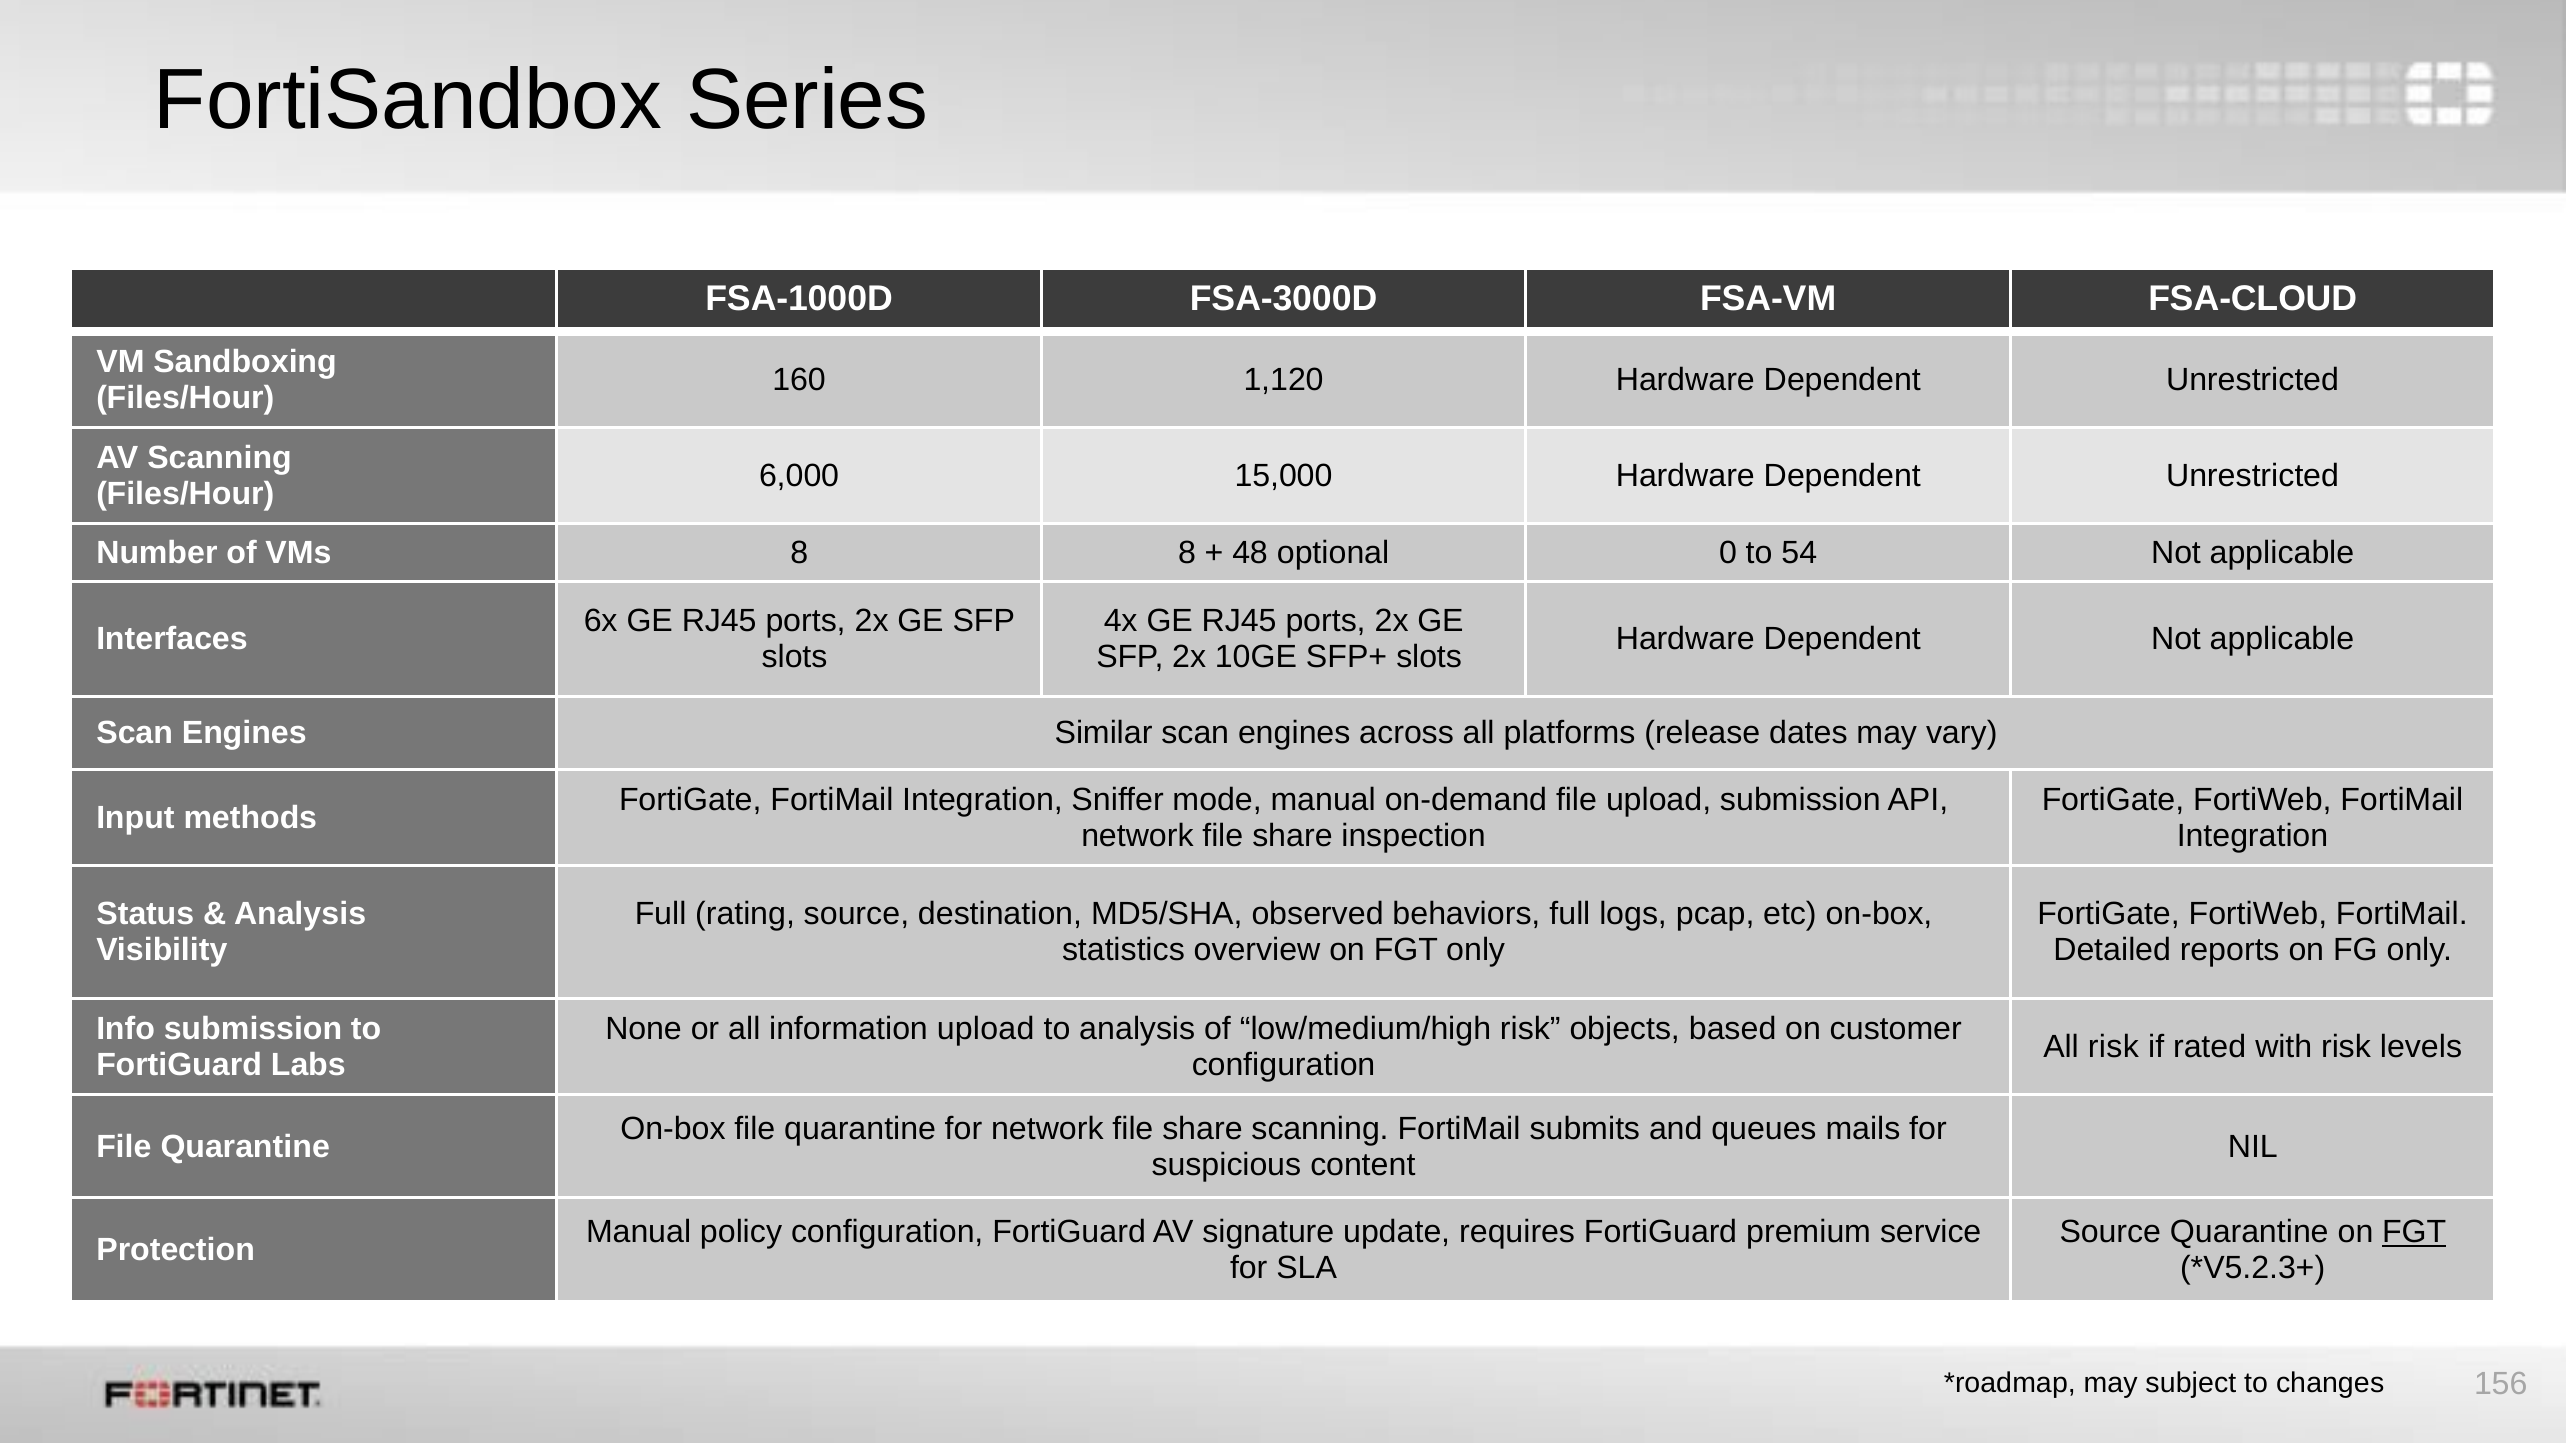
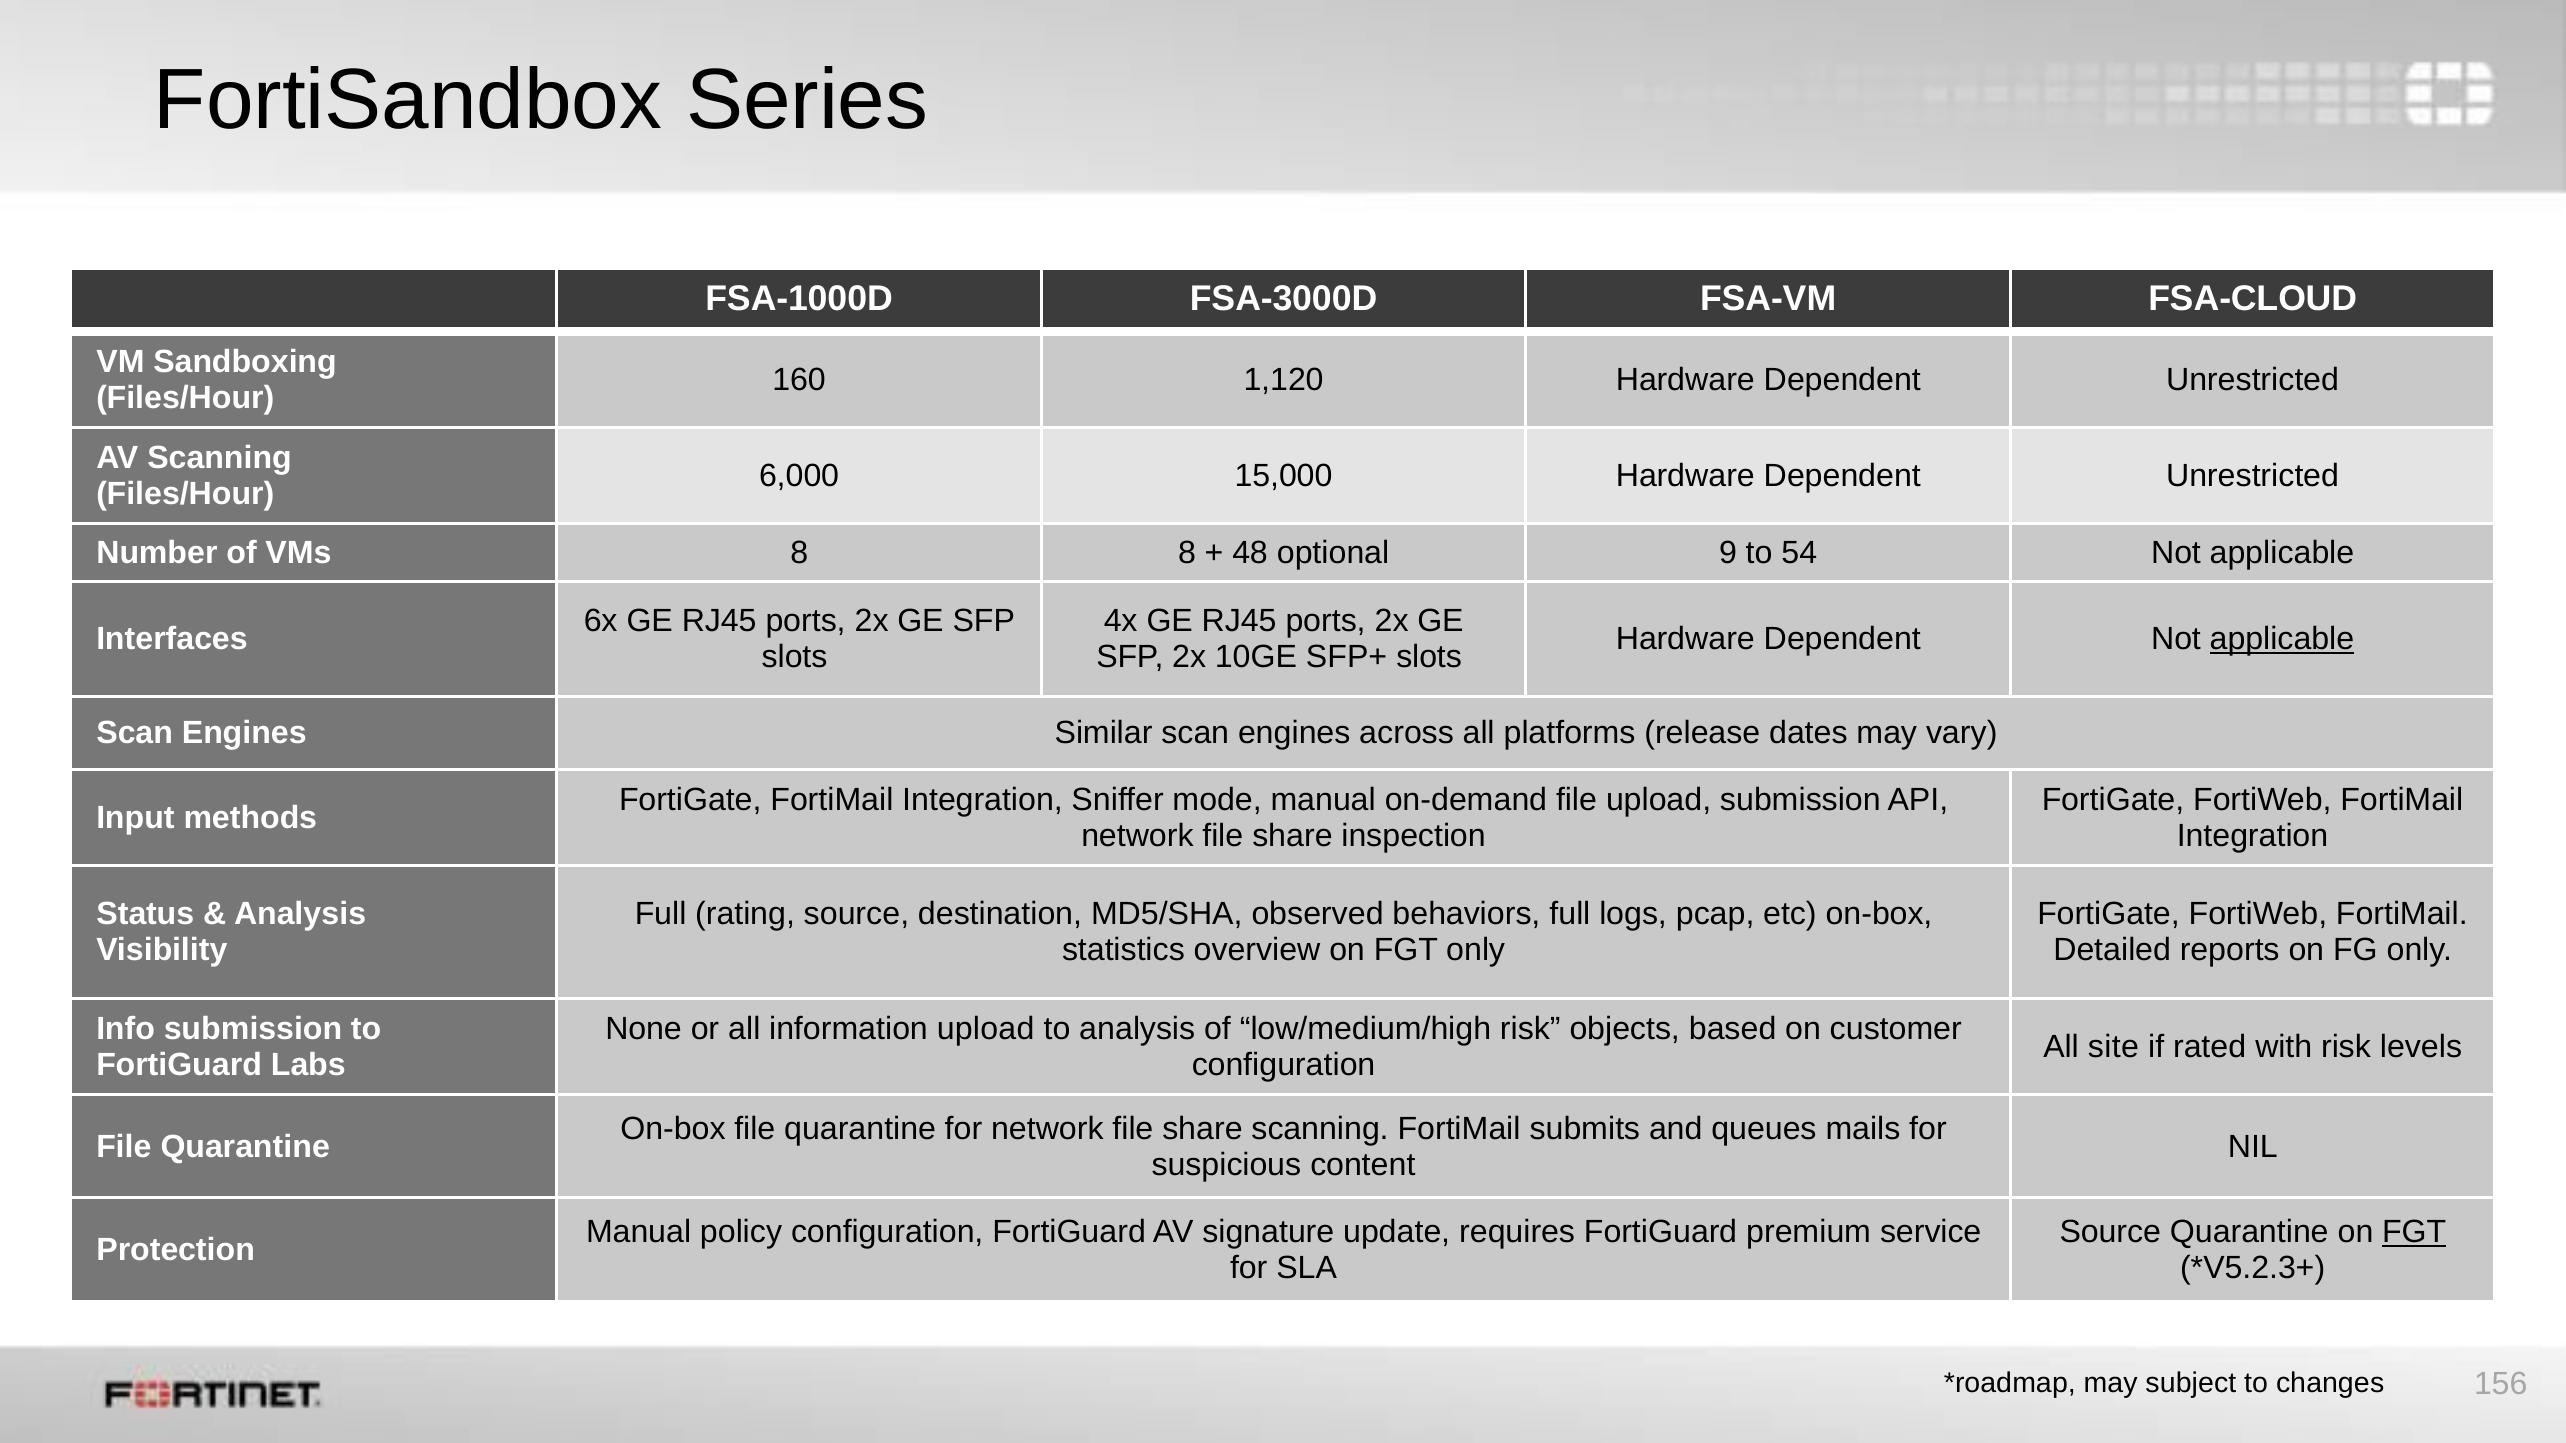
0: 0 -> 9
applicable at (2282, 639) underline: none -> present
All risk: risk -> site
